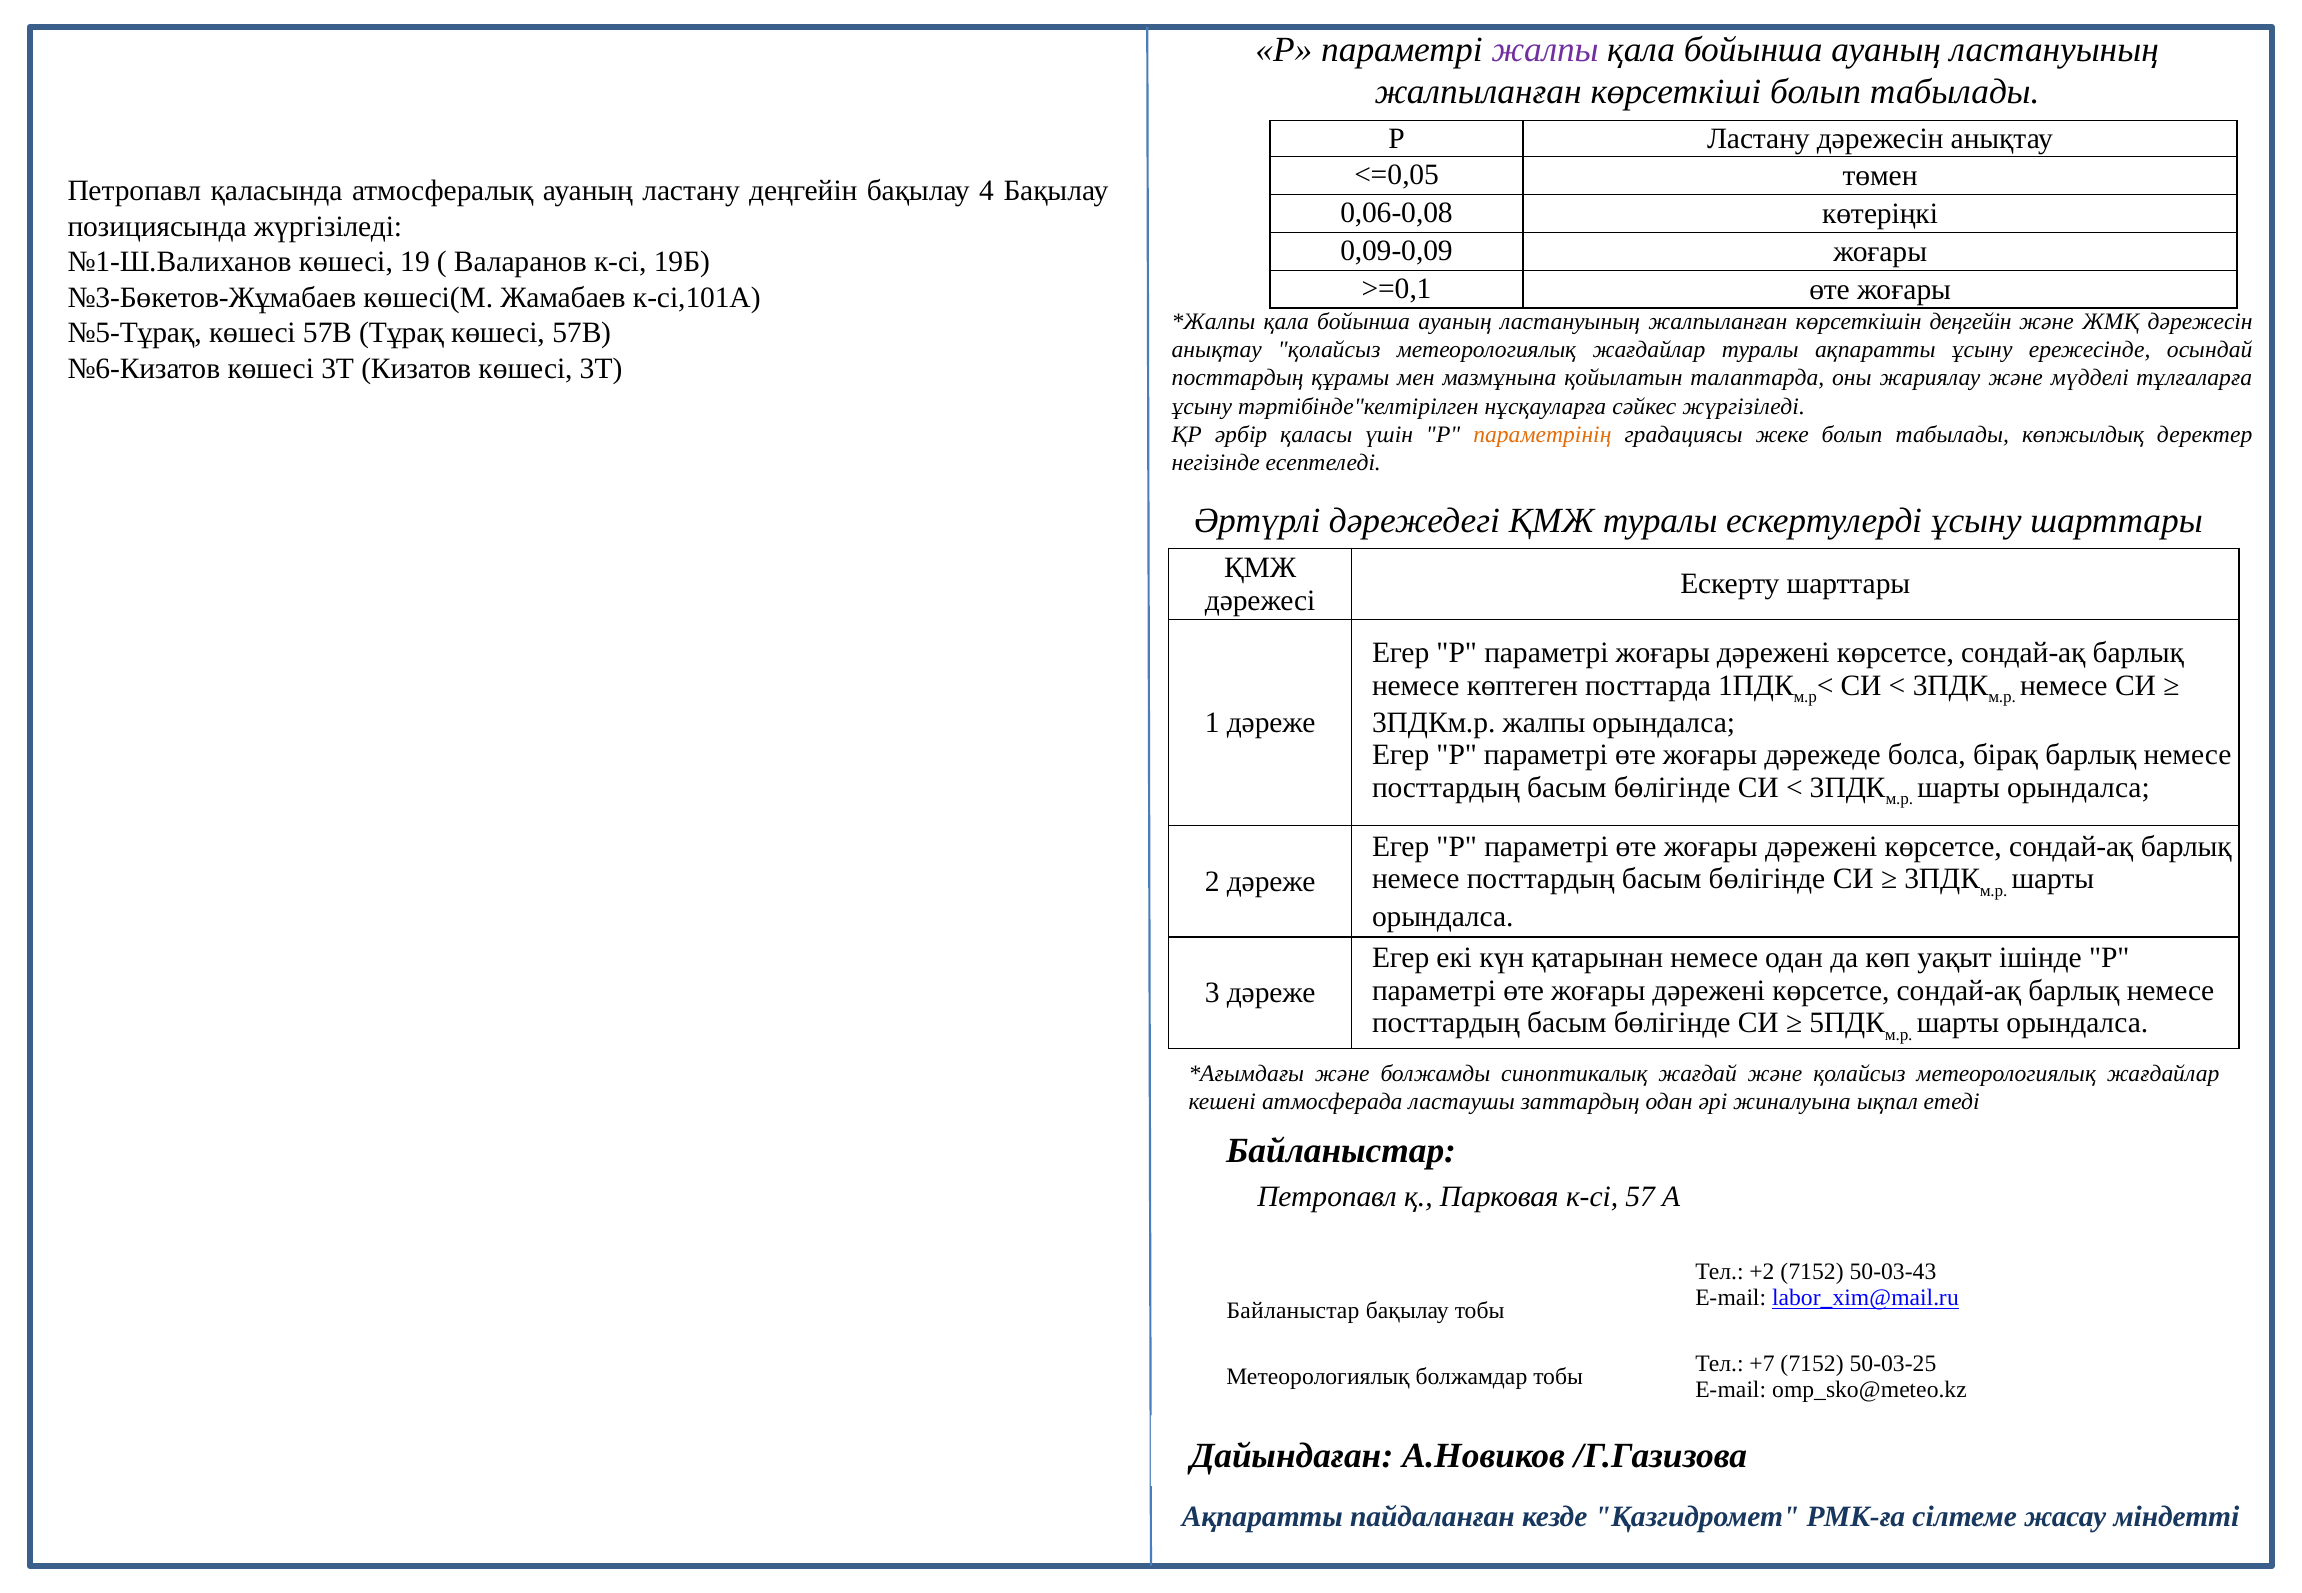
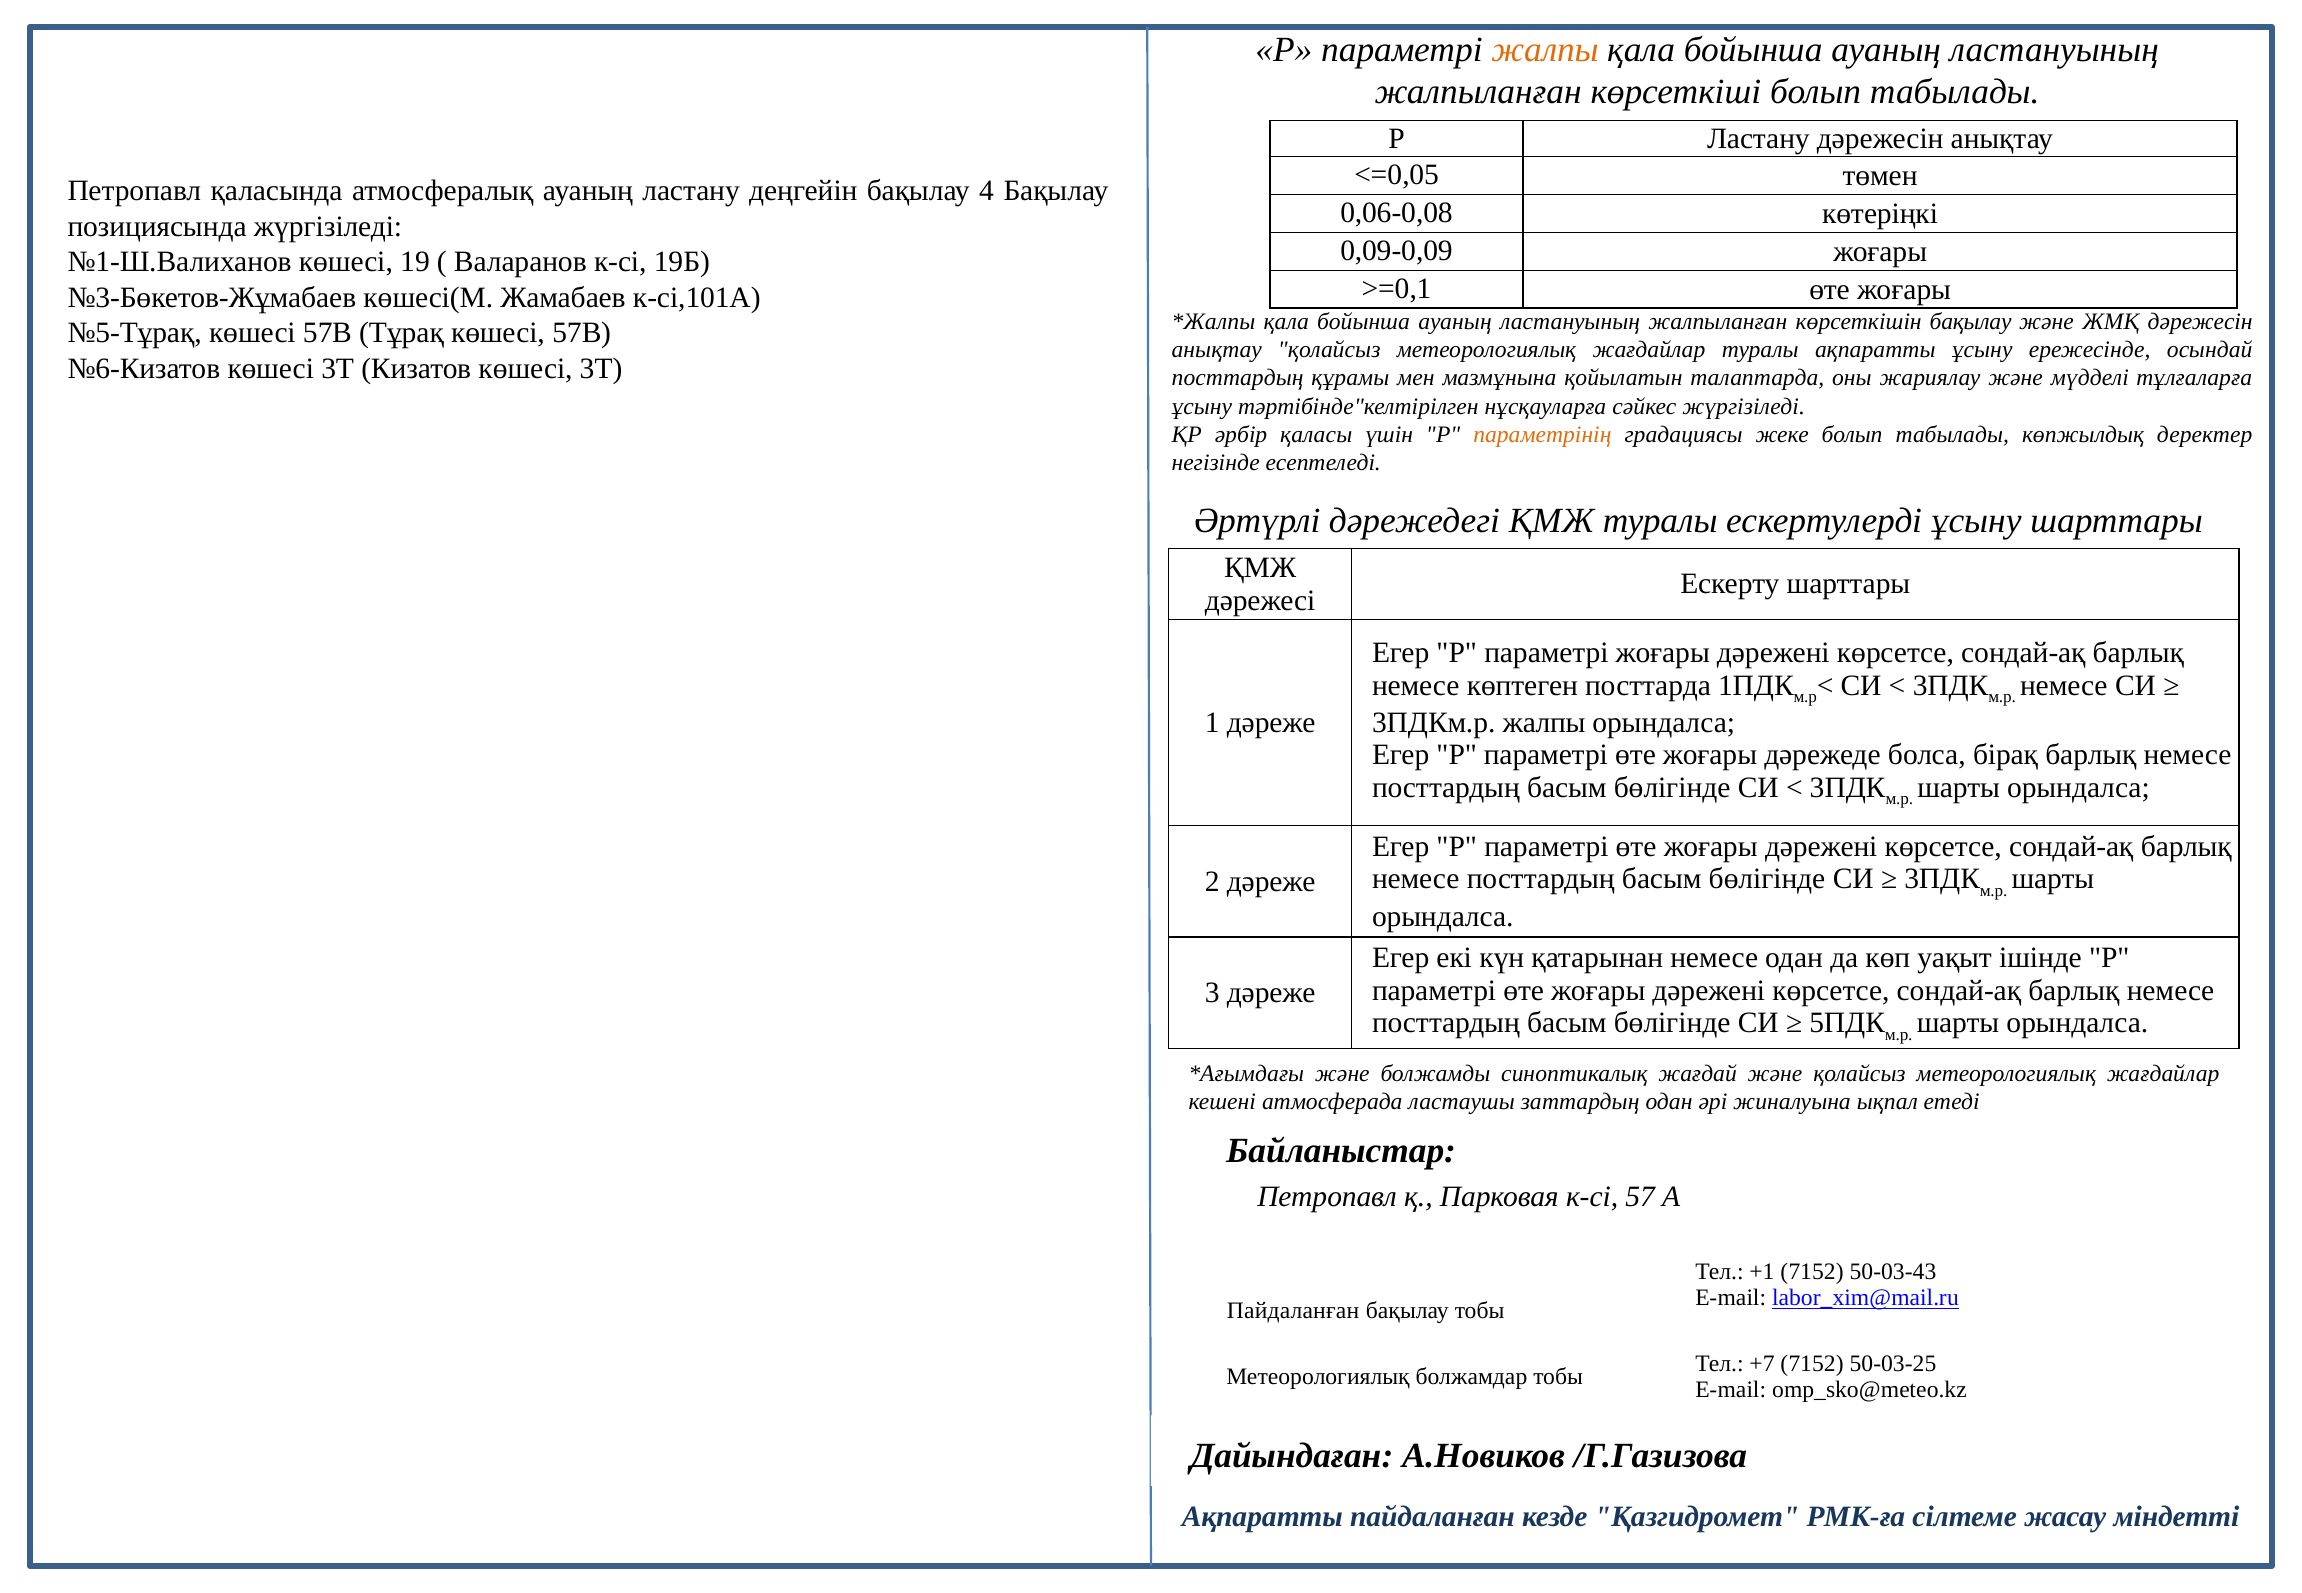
жалпы at (1545, 50) colour: purple -> orange
көрсеткішін деңгейін: деңгейін -> бақылау
+2: +2 -> +1
Байланыстар at (1293, 1312): Байланыстар -> Пайдаланған
